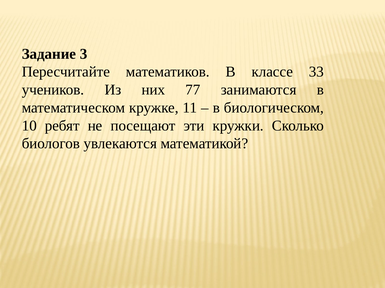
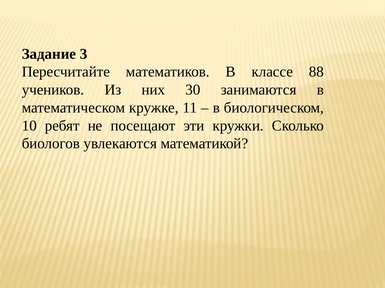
33: 33 -> 88
77: 77 -> 30
